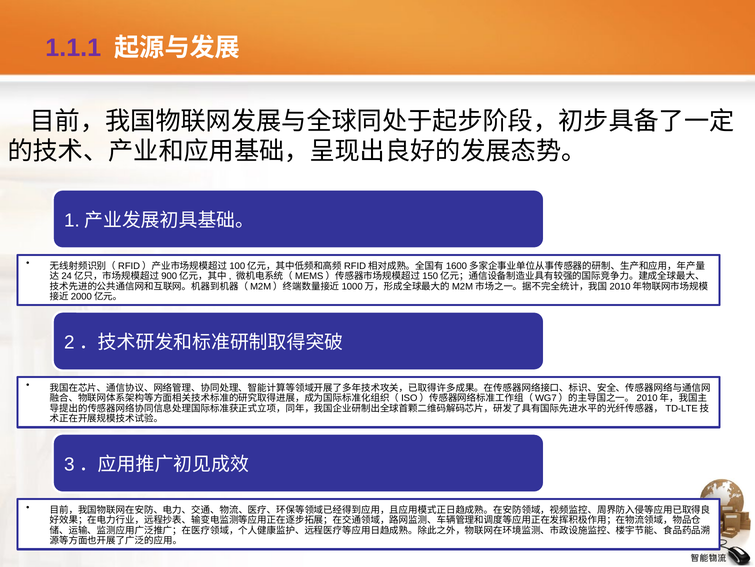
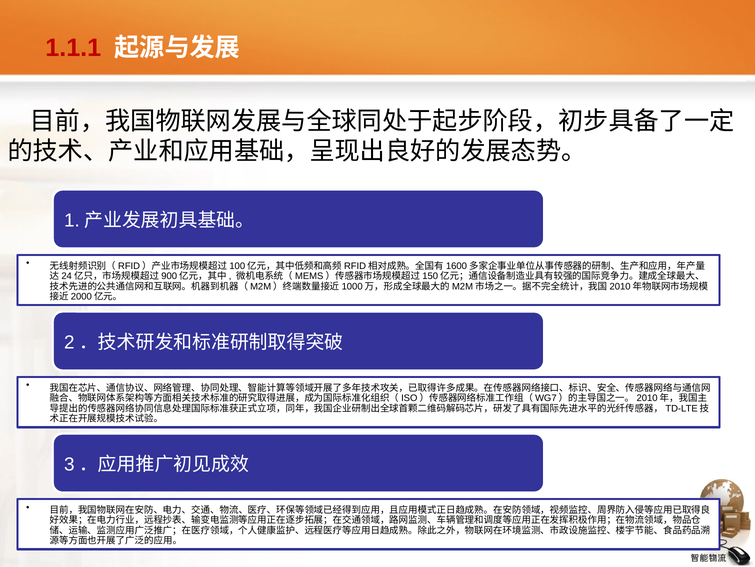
1.1.1 colour: purple -> red
